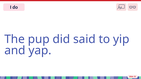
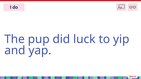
said: said -> luck
